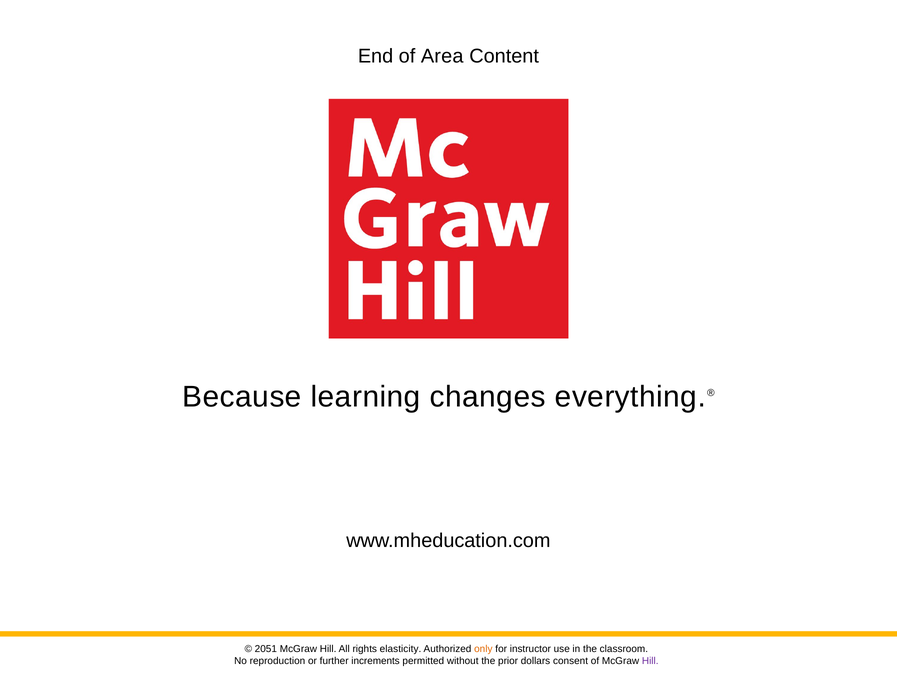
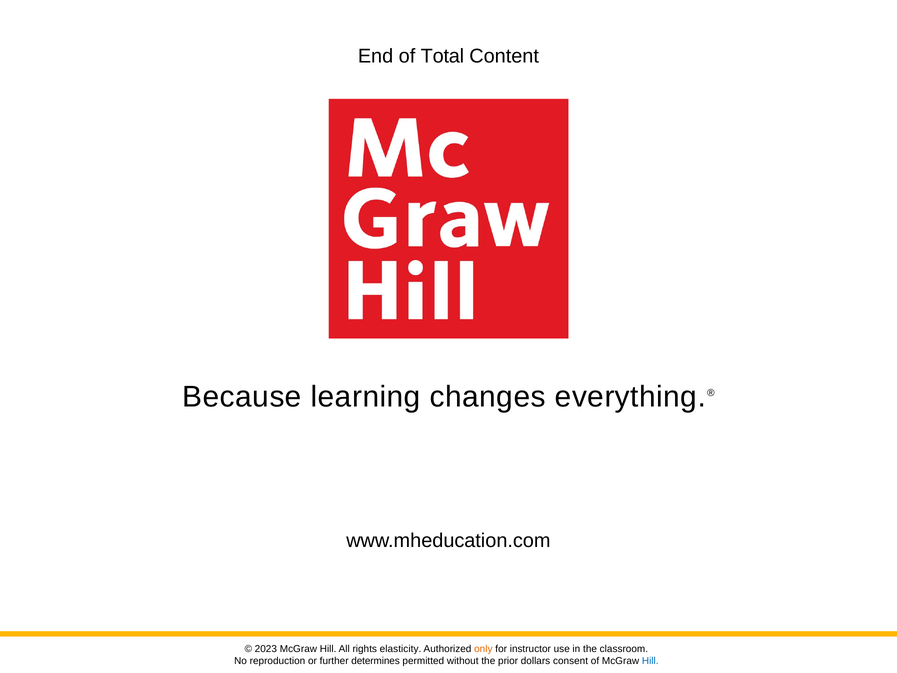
Area: Area -> Total
2051: 2051 -> 2023
increments: increments -> determines
Hill at (650, 661) colour: purple -> blue
